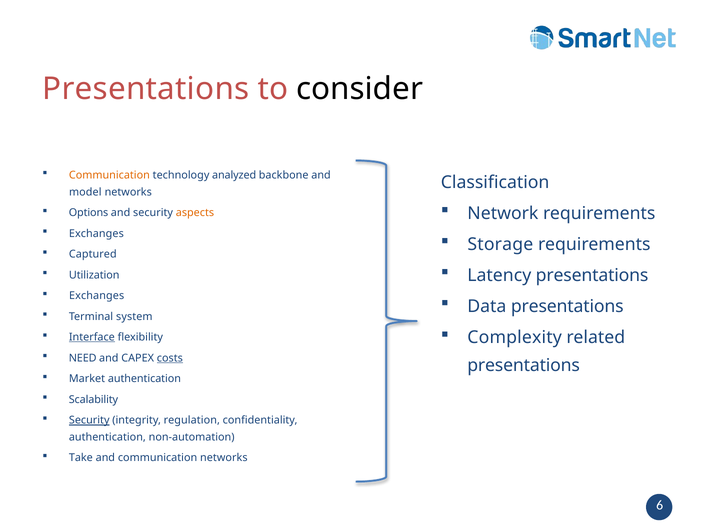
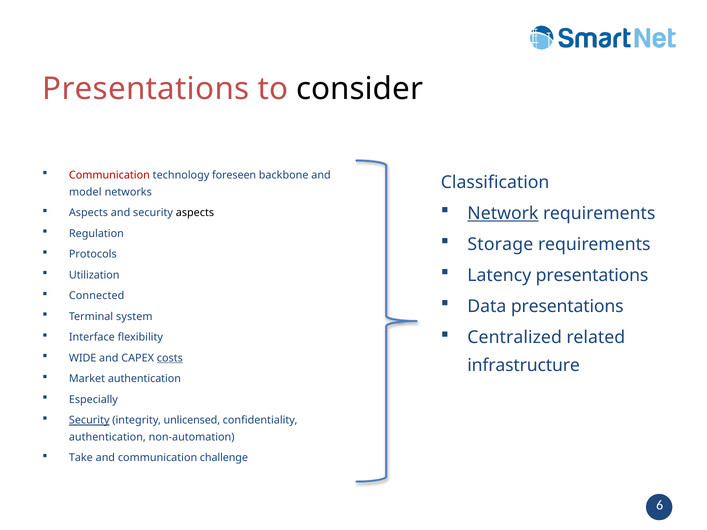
Communication at (109, 175) colour: orange -> red
analyzed: analyzed -> foreseen
Network underline: none -> present
Options at (89, 213): Options -> Aspects
aspects at (195, 213) colour: orange -> black
Exchanges at (96, 234): Exchanges -> Regulation
Captured: Captured -> Protocols
Exchanges at (97, 296): Exchanges -> Connected
Complexity: Complexity -> Centralized
Interface underline: present -> none
NEED: NEED -> WIDE
presentations at (524, 365): presentations -> infrastructure
Scalability: Scalability -> Especially
regulation: regulation -> unlicensed
communication networks: networks -> challenge
